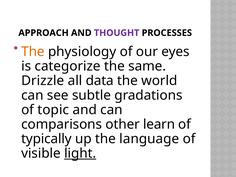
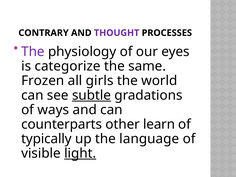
APPROACH: APPROACH -> CONTRARY
The at (33, 52) colour: orange -> purple
Drizzle: Drizzle -> Frozen
data: data -> girls
subtle underline: none -> present
topic: topic -> ways
comparisons: comparisons -> counterparts
